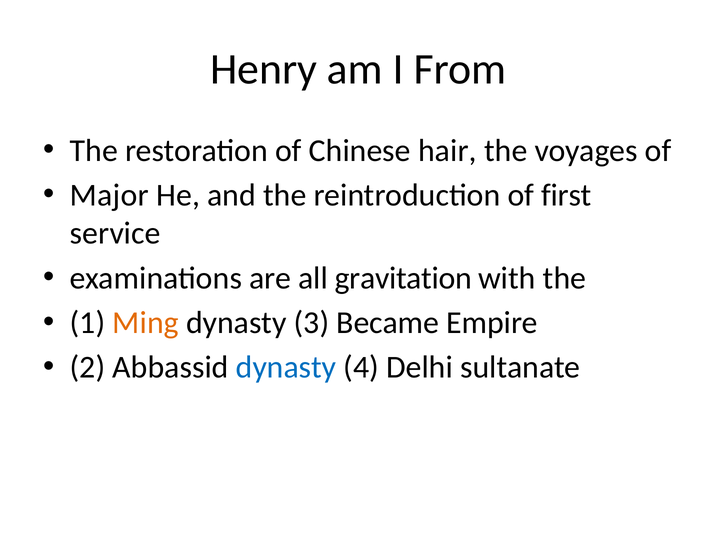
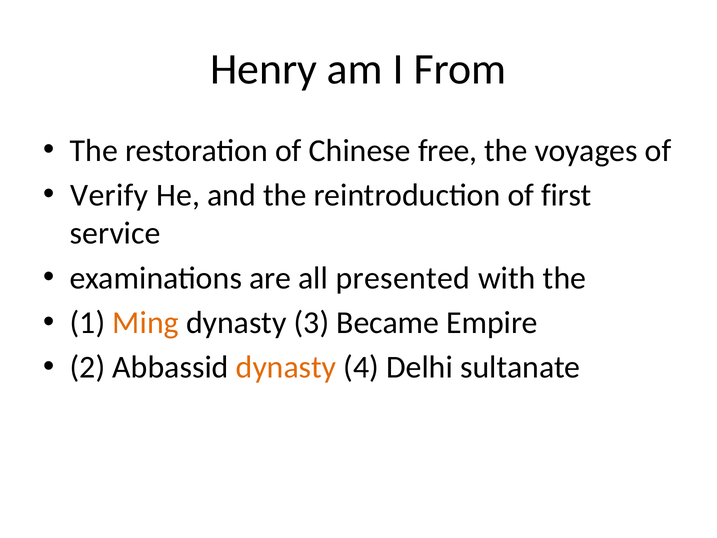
hair: hair -> free
Major: Major -> Verify
gravitation: gravitation -> presented
dynasty at (286, 367) colour: blue -> orange
